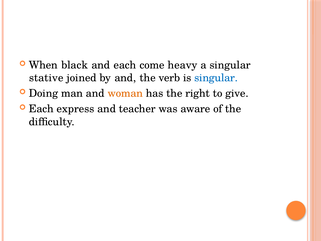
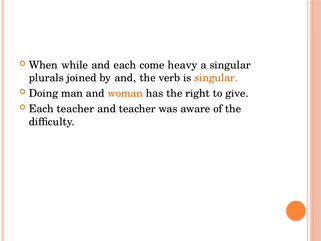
black: black -> while
stative: stative -> plurals
singular at (216, 78) colour: blue -> orange
Each express: express -> teacher
